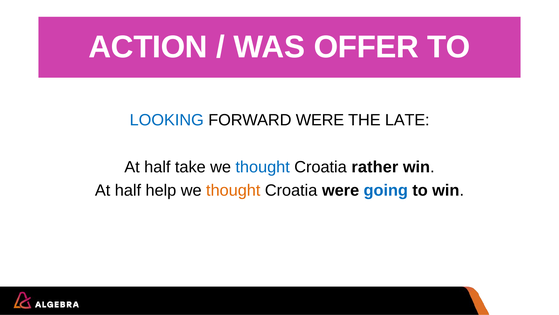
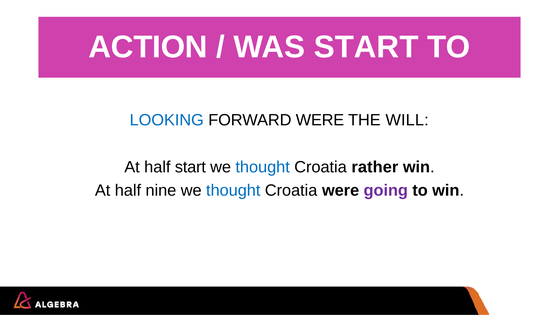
WAS OFFER: OFFER -> START
LATE: LATE -> WILL
half take: take -> start
help: help -> nine
thought at (233, 190) colour: orange -> blue
going colour: blue -> purple
